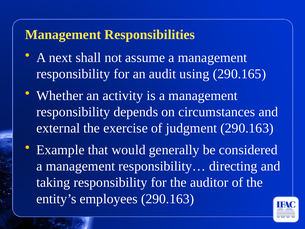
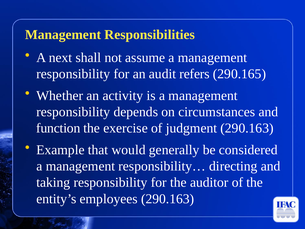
using: using -> refers
external: external -> function
